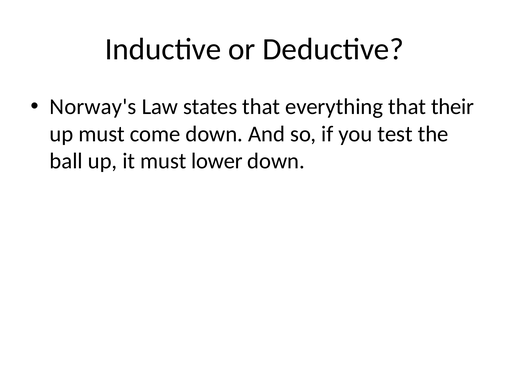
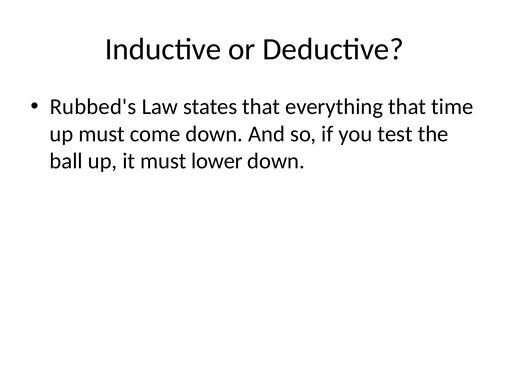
Norway's: Norway's -> Rubbed's
their: their -> time
